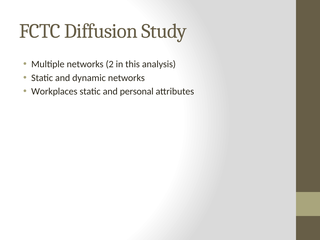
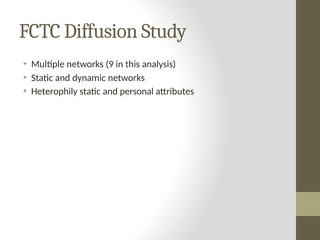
2: 2 -> 9
Workplaces: Workplaces -> Heterophily
